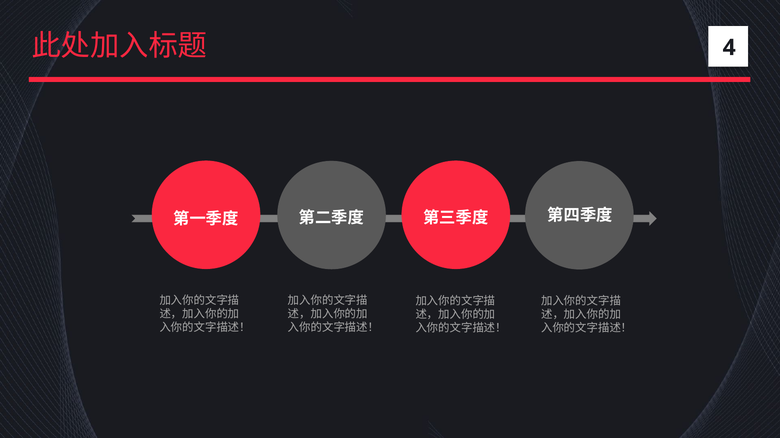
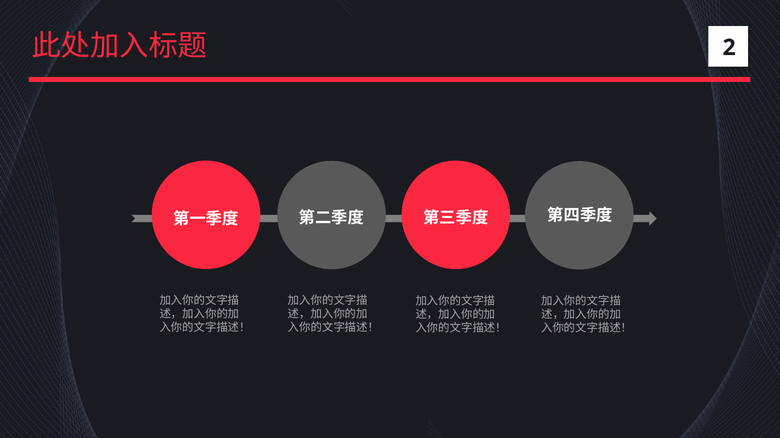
4: 4 -> 2
